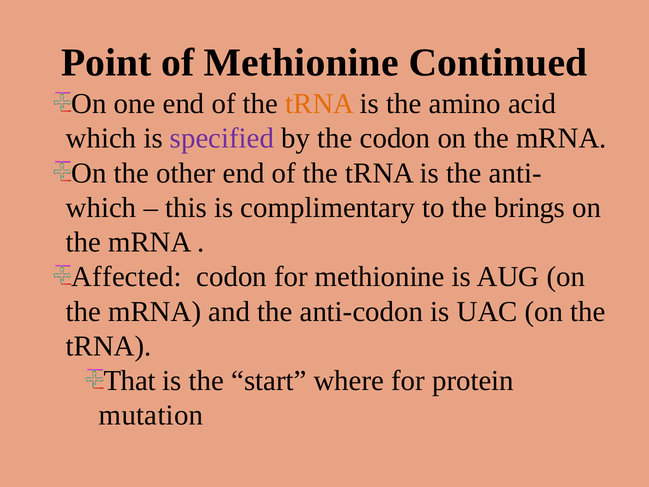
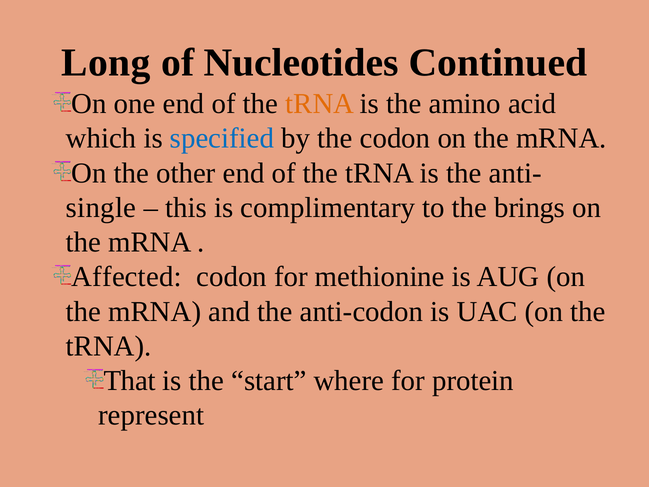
Point: Point -> Long
of Methionine: Methionine -> Nucleotides
specified colour: purple -> blue
which at (101, 208): which -> single
mutation: mutation -> represent
